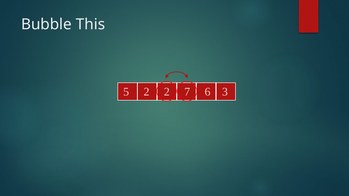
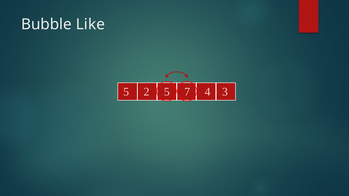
This: This -> Like
2 2: 2 -> 5
6: 6 -> 4
